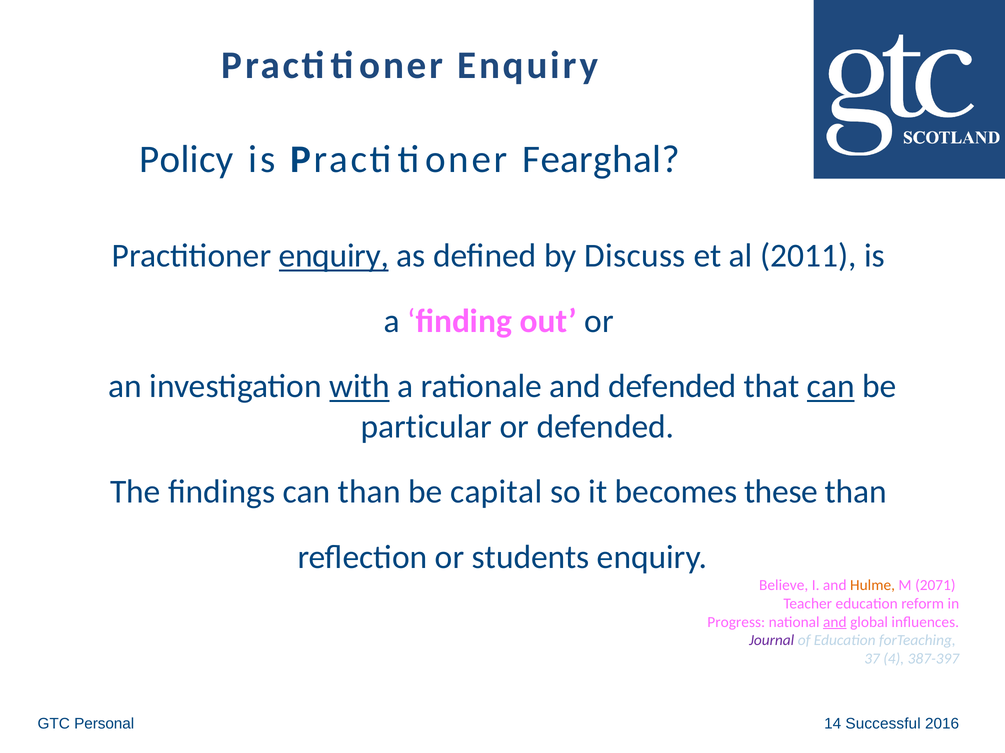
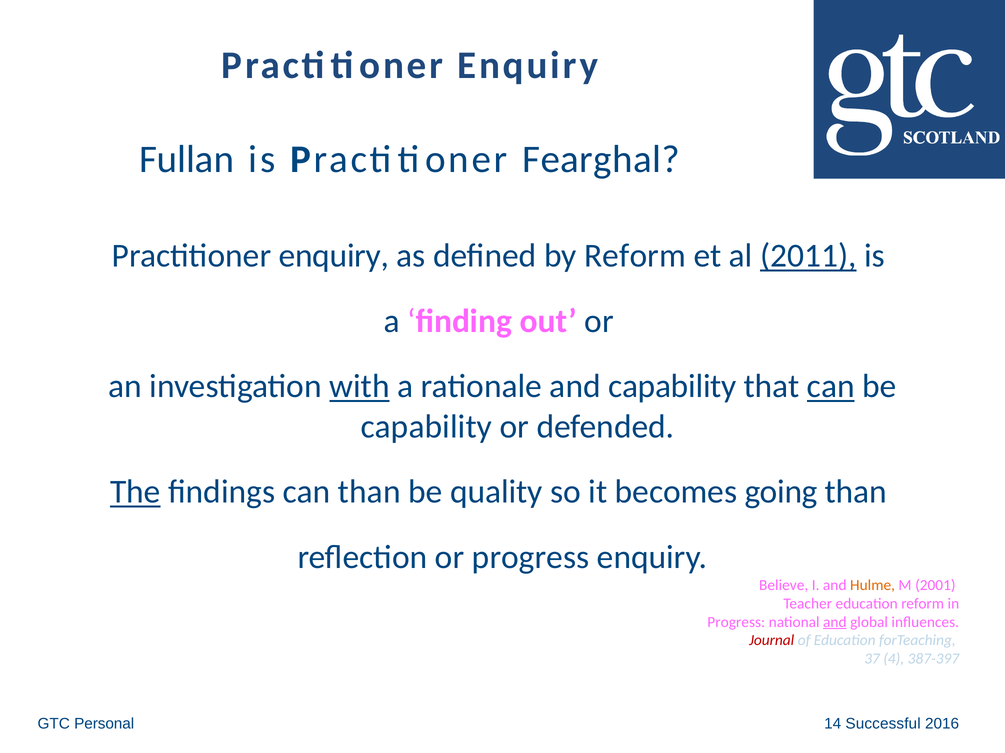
Policy: Policy -> Fullan
enquiry at (334, 256) underline: present -> none
by Discuss: Discuss -> Reform
2011 underline: none -> present
and defended: defended -> capability
particular at (426, 427): particular -> capability
The underline: none -> present
capital: capital -> quality
these: these -> going
or students: students -> progress
2071: 2071 -> 2001
Journal colour: purple -> red
